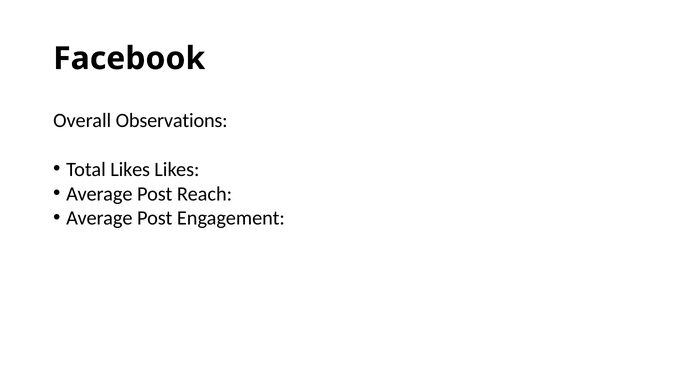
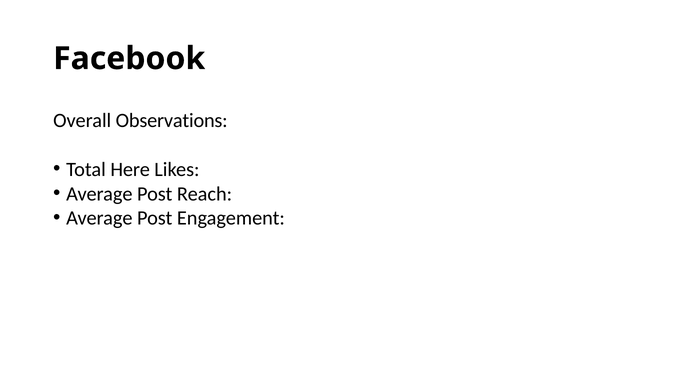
Total Likes: Likes -> Here
